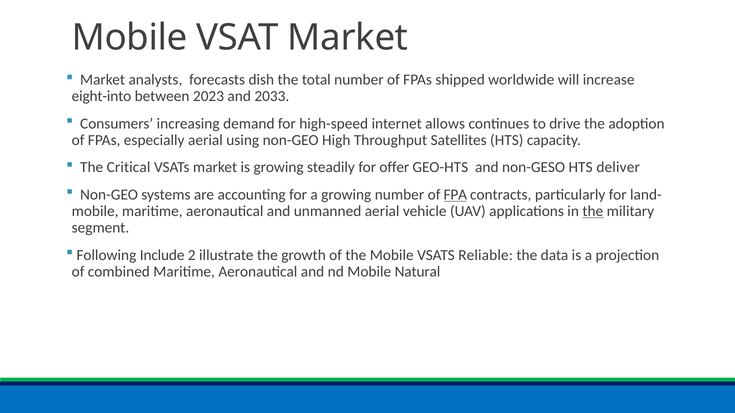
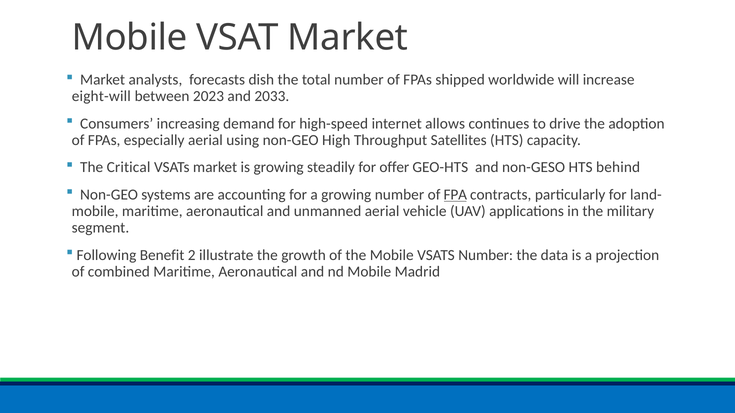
eight-into: eight-into -> eight-will
deliver: deliver -> behind
the at (593, 211) underline: present -> none
Include: Include -> Benefit
VSATS Reliable: Reliable -> Number
Natural: Natural -> Madrid
